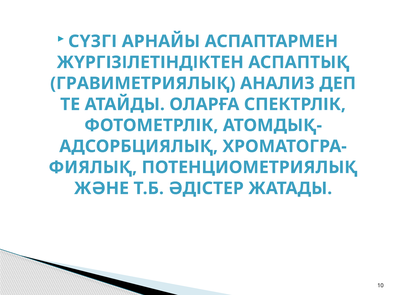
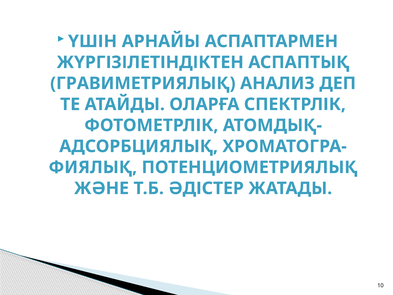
СҮЗГІ: СҮЗГІ -> ҮШІН
